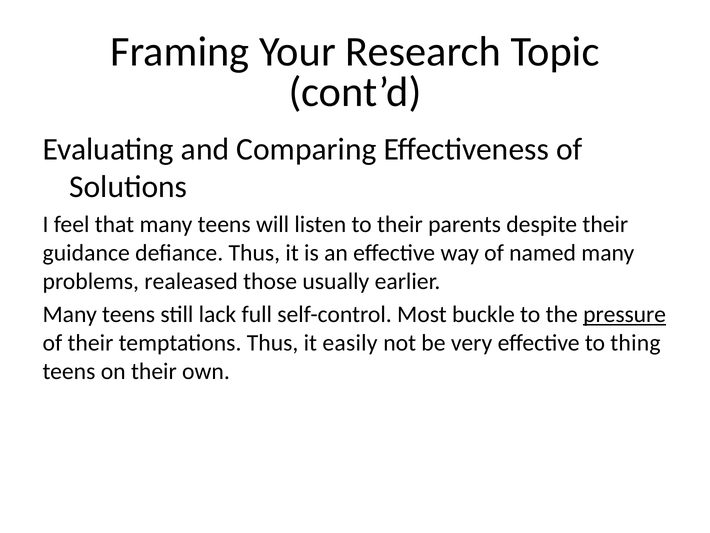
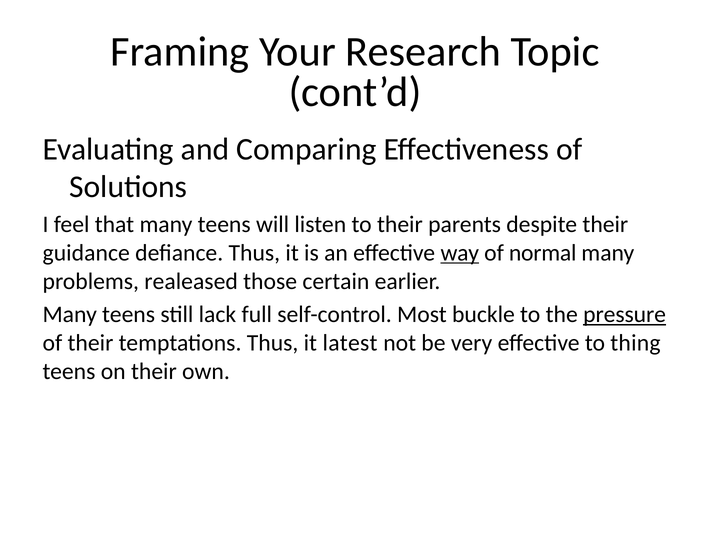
way underline: none -> present
named: named -> normal
usually: usually -> certain
easily: easily -> latest
